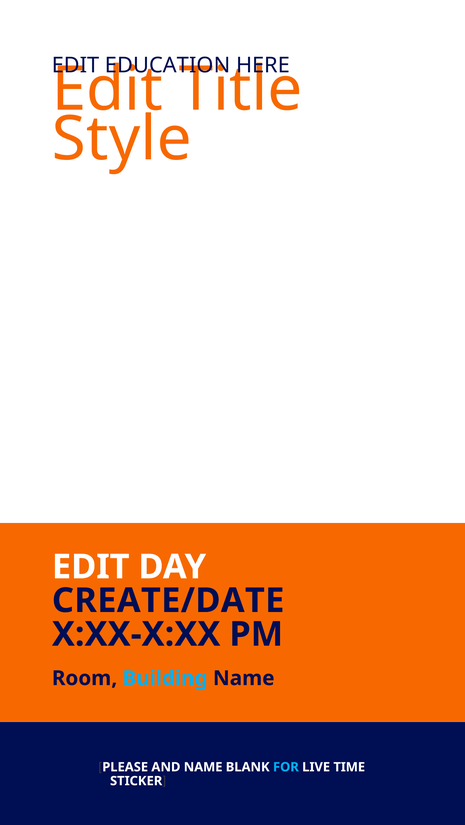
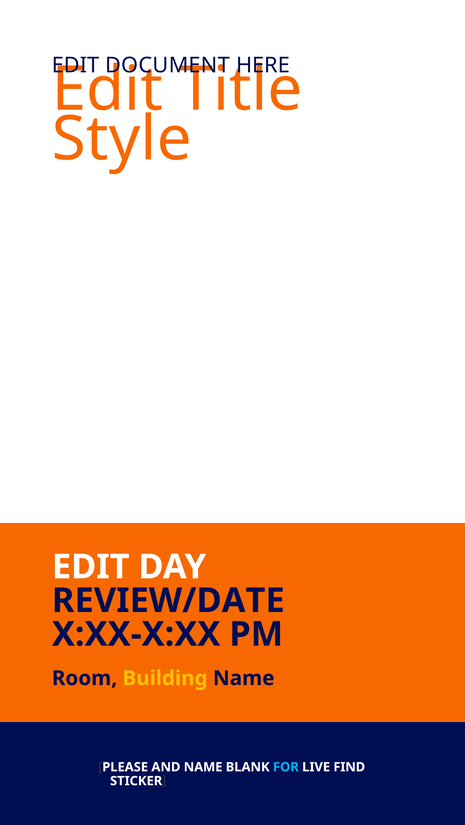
EDUCATION: EDUCATION -> DOCUMENT
CREATE/DATE: CREATE/DATE -> REVIEW/DATE
Building colour: light blue -> yellow
TIME: TIME -> FIND
